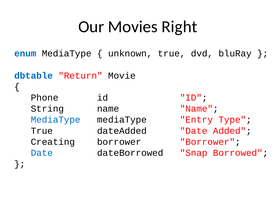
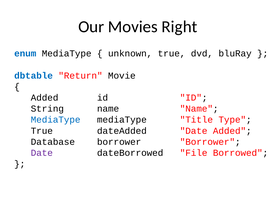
Phone at (45, 98): Phone -> Added
Entry: Entry -> Title
Creating: Creating -> Database
Date at (42, 153) colour: blue -> purple
Snap: Snap -> File
